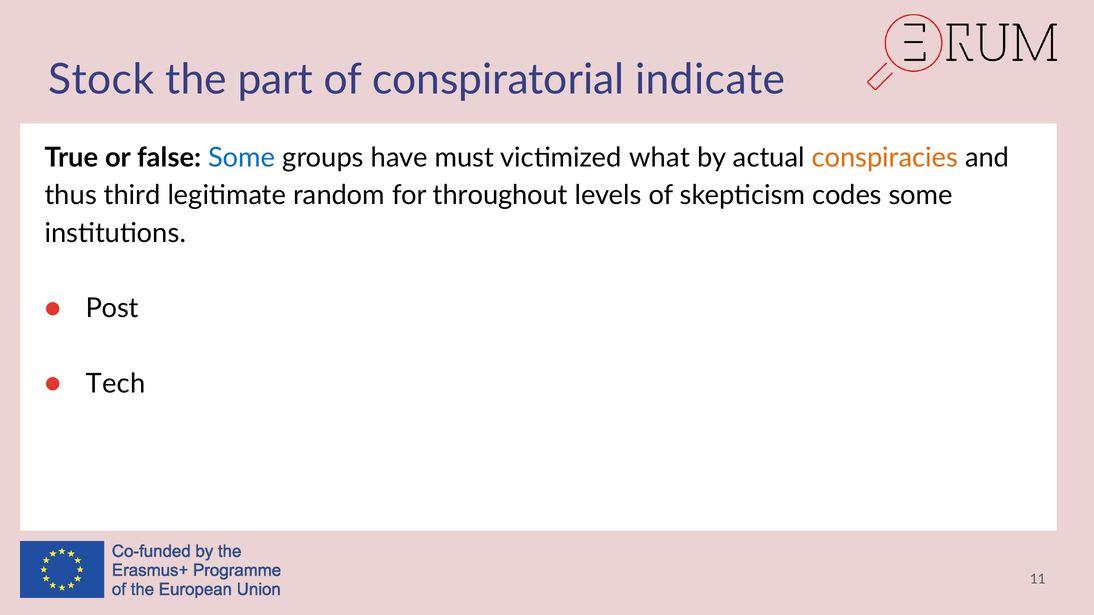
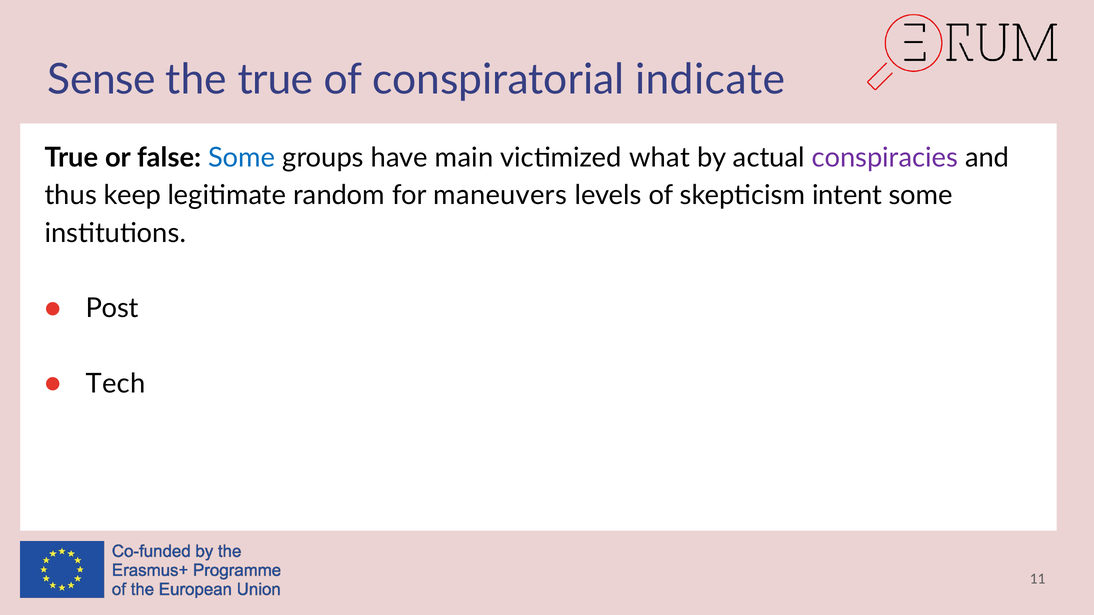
Stock: Stock -> Sense
the part: part -> true
must: must -> main
conspiracies colour: orange -> purple
third: third -> keep
throughout: throughout -> maneuvers
codes: codes -> intent
